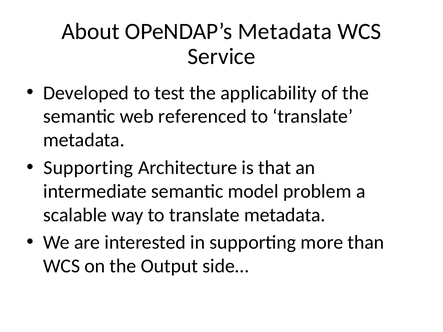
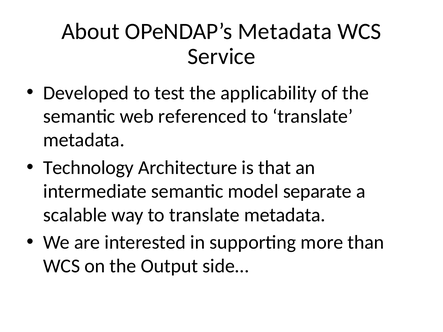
Supporting at (88, 168): Supporting -> Technology
problem: problem -> separate
